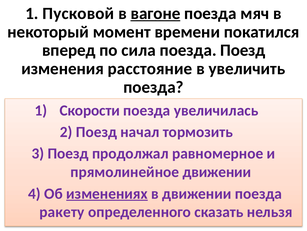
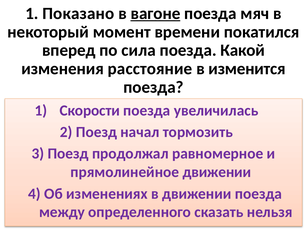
Пусковой: Пусковой -> Показано
поезда Поезд: Поезд -> Какой
увеличить: увеличить -> изменится
изменениях underline: present -> none
ракету: ракету -> между
